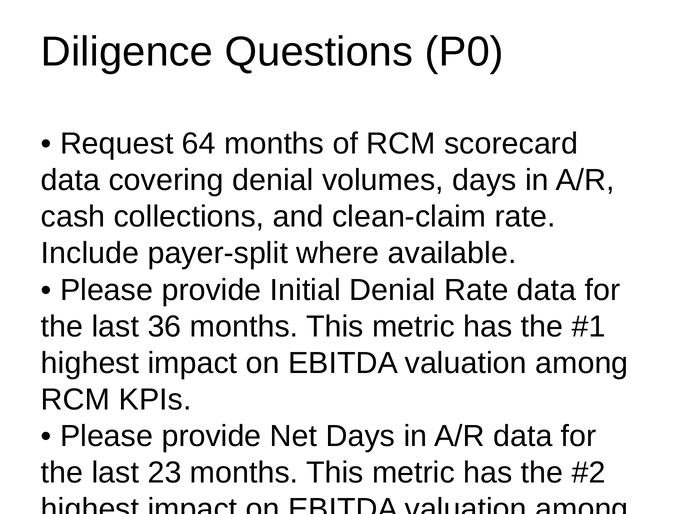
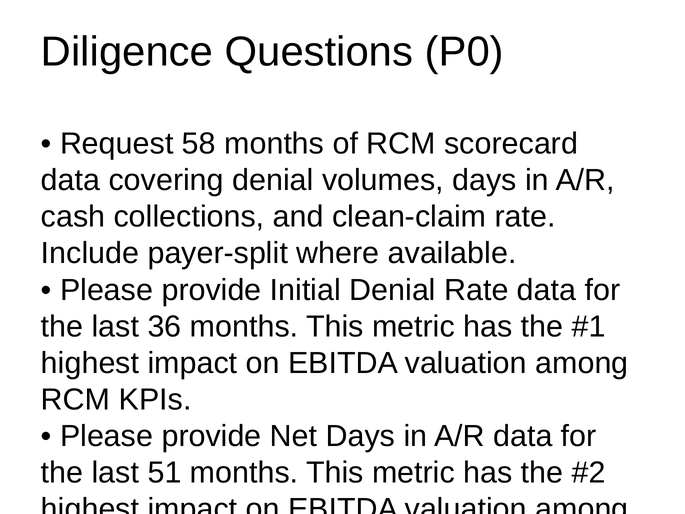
64: 64 -> 58
23: 23 -> 51
